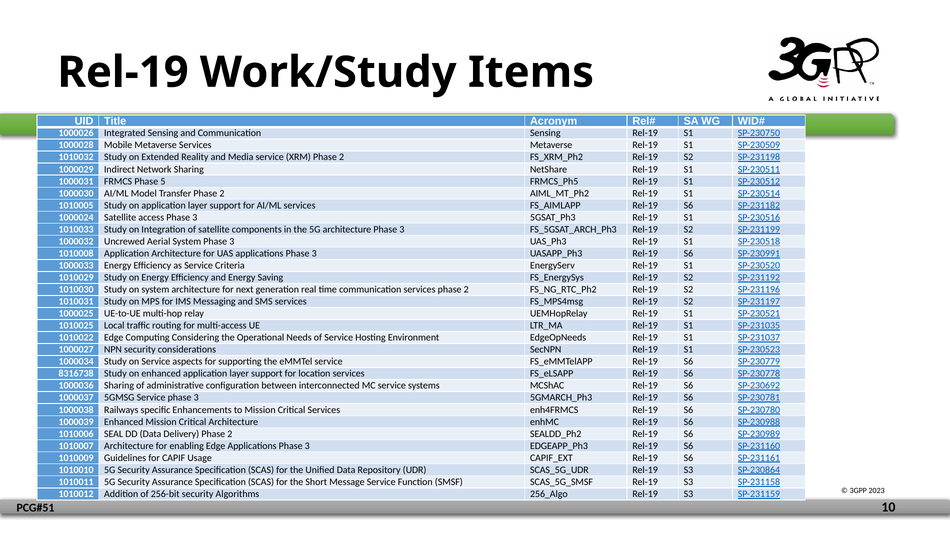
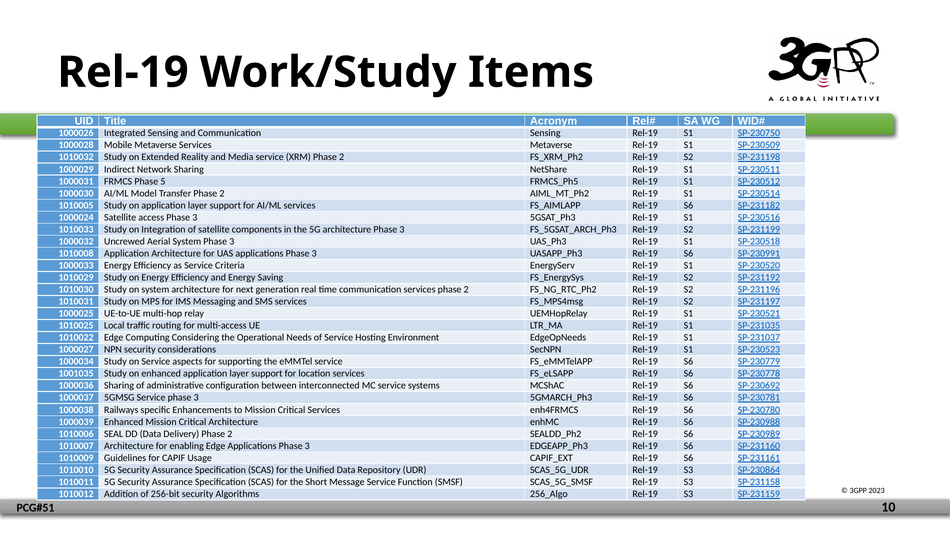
8316738: 8316738 -> 1001035
